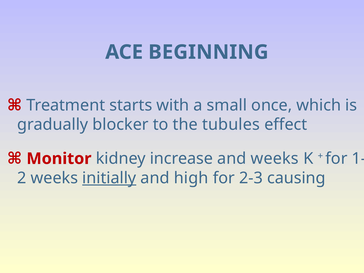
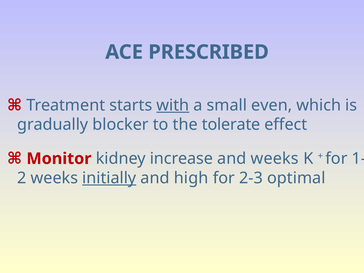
BEGINNING: BEGINNING -> PRESCRIBED
with underline: none -> present
once: once -> even
tubules: tubules -> tolerate
causing: causing -> optimal
